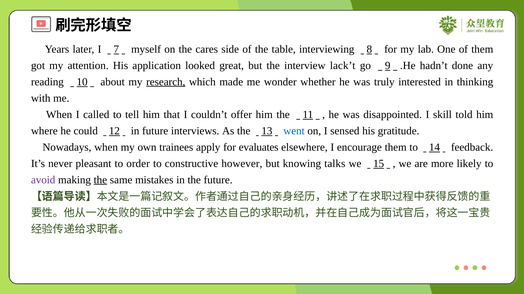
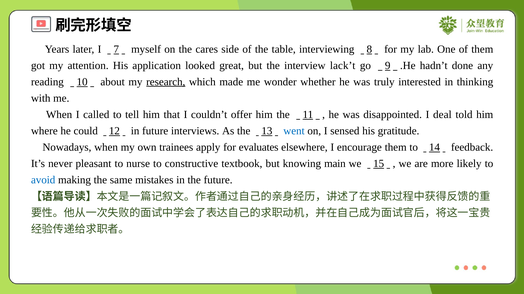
skill: skill -> deal
order: order -> nurse
however: however -> textbook
talks: talks -> main
avoid colour: purple -> blue
the at (100, 180) underline: present -> none
